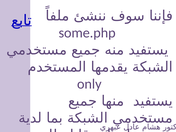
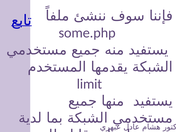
only: only -> limit
